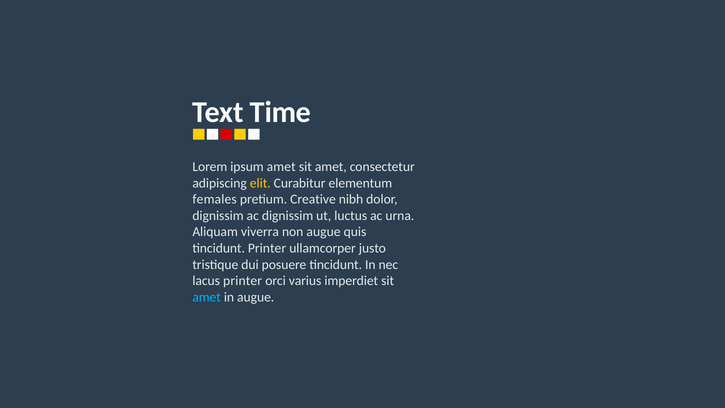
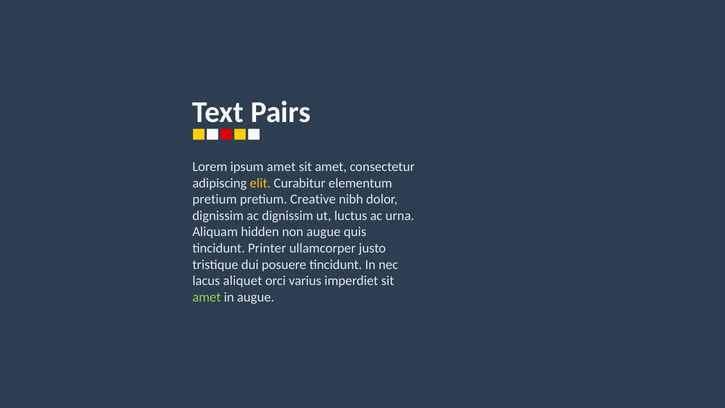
Time: Time -> Pairs
females at (215, 199): females -> pretium
viverra: viverra -> hidden
lacus printer: printer -> aliquet
amet at (207, 297) colour: light blue -> light green
